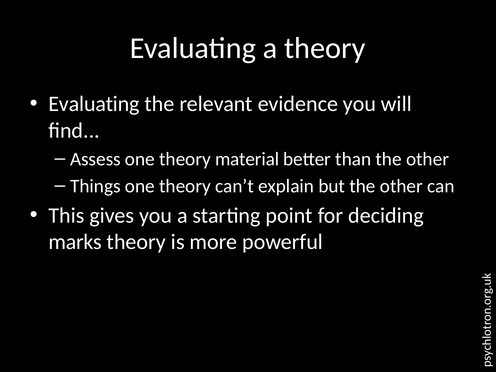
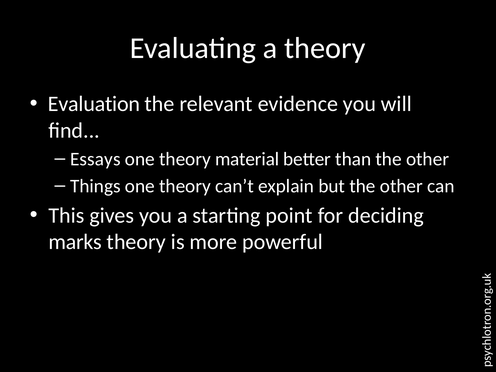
Evaluating at (94, 104): Evaluating -> Evaluation
Assess: Assess -> Essays
